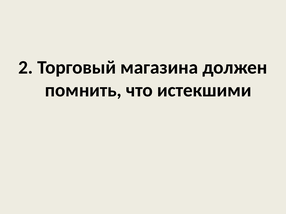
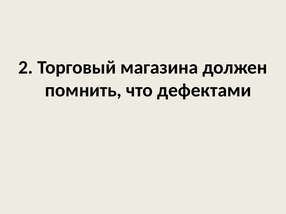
истекшими: истекшими -> дефектами
